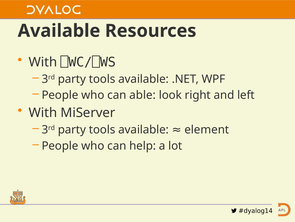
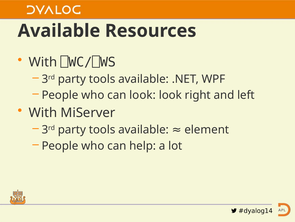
can able: able -> look
